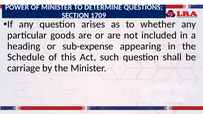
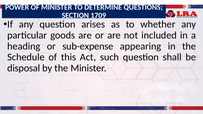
carriage: carriage -> disposal
